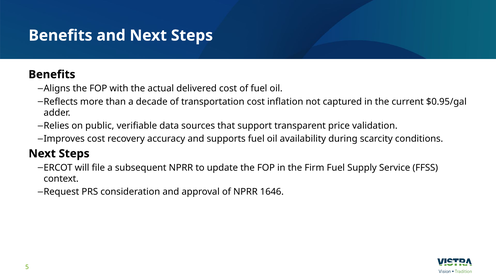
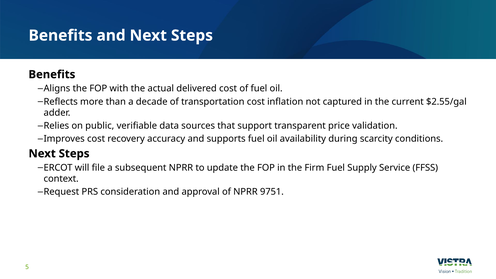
$0.95/gal: $0.95/gal -> $2.55/gal
1646: 1646 -> 9751
